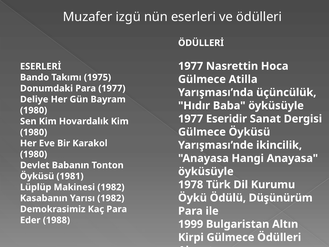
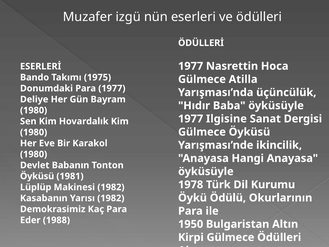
Eseridir: Eseridir -> Ilgisine
Düşünürüm: Düşünürüm -> Okurlarının
1999: 1999 -> 1950
